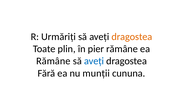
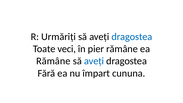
dragostea at (132, 37) colour: orange -> blue
plin: plin -> veci
munții: munții -> împart
